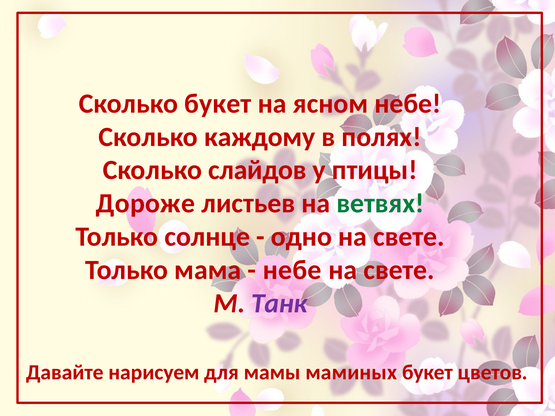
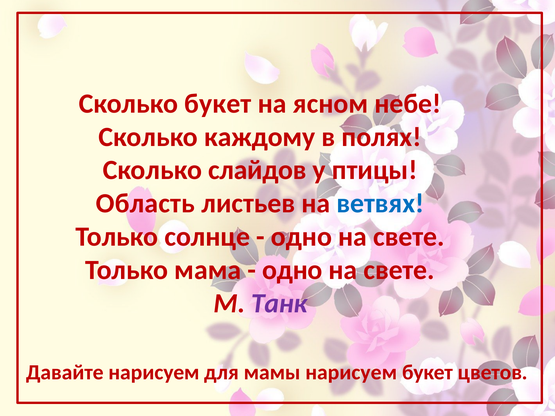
Дороже: Дороже -> Область
ветвях colour: green -> blue
небе at (292, 270): небе -> одно
мамы маминых: маминых -> нарисуем
